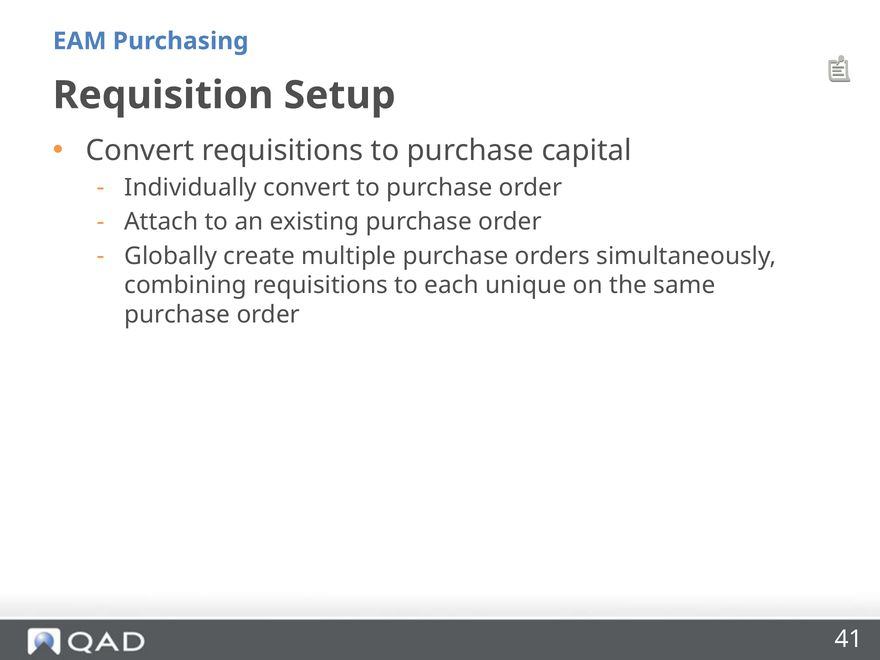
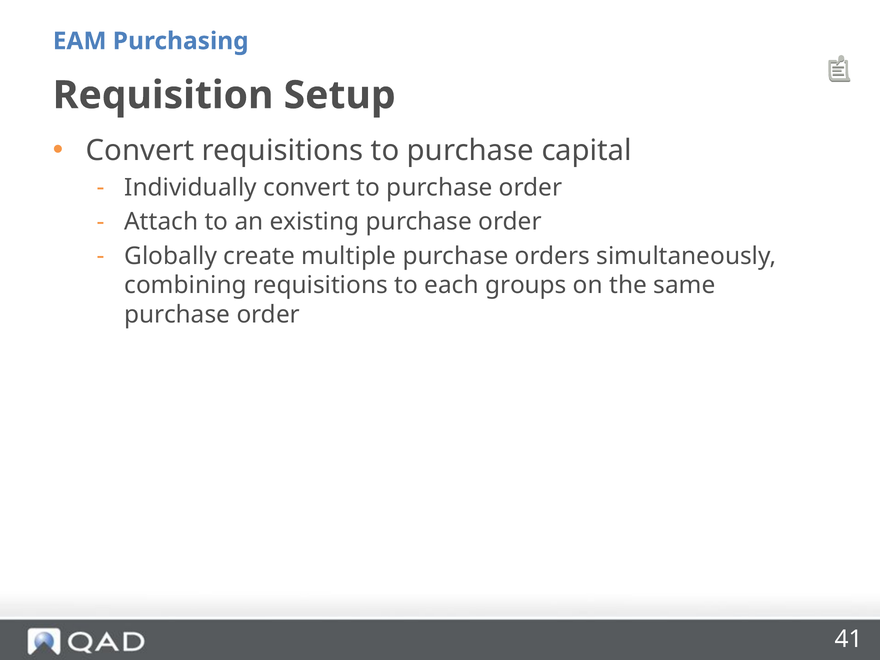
unique: unique -> groups
